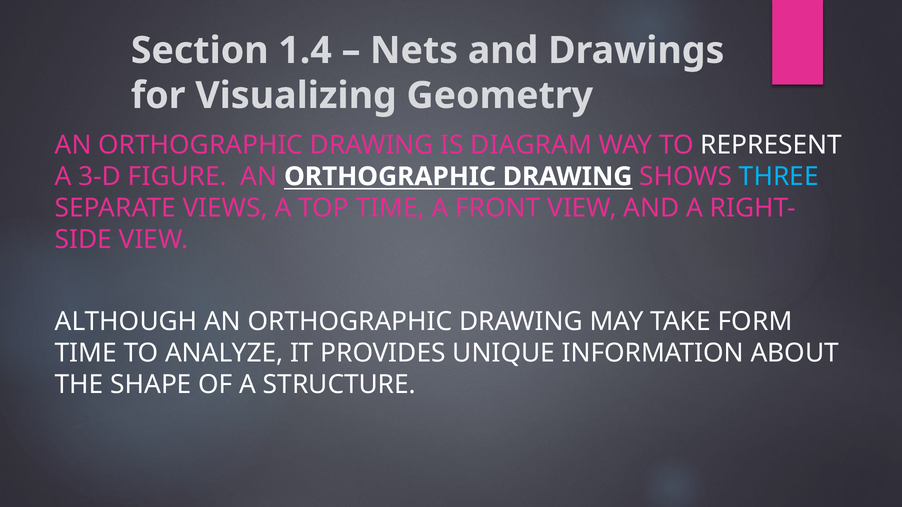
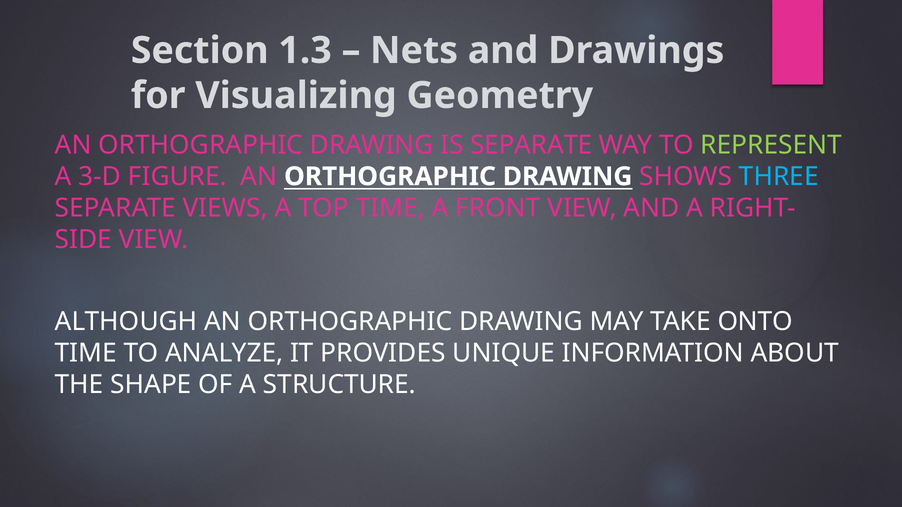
1.4: 1.4 -> 1.3
IS DIAGRAM: DIAGRAM -> SEPARATE
REPRESENT colour: white -> light green
FORM: FORM -> ONTO
